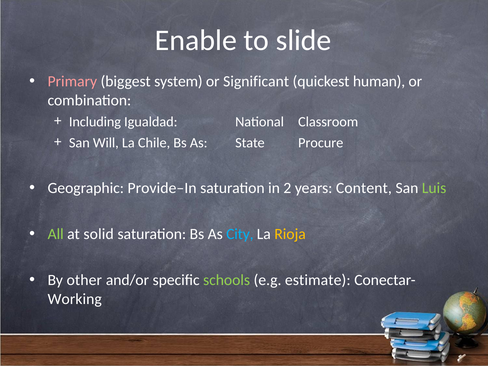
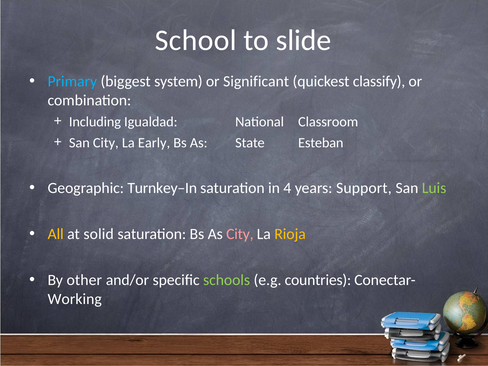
Enable: Enable -> School
Primary colour: pink -> light blue
human: human -> classify
San Will: Will -> City
Chile: Chile -> Early
Procure: Procure -> Esteban
Provide–In: Provide–In -> Turnkey–In
2: 2 -> 4
Content: Content -> Support
All colour: light green -> yellow
City at (240, 234) colour: light blue -> pink
estimate: estimate -> countries
